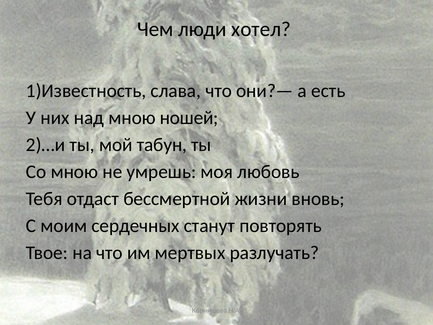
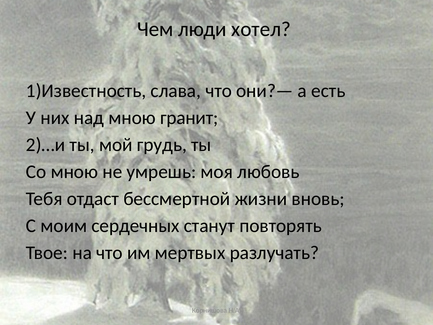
ношей: ношей -> гранит
табун: табун -> грудь
